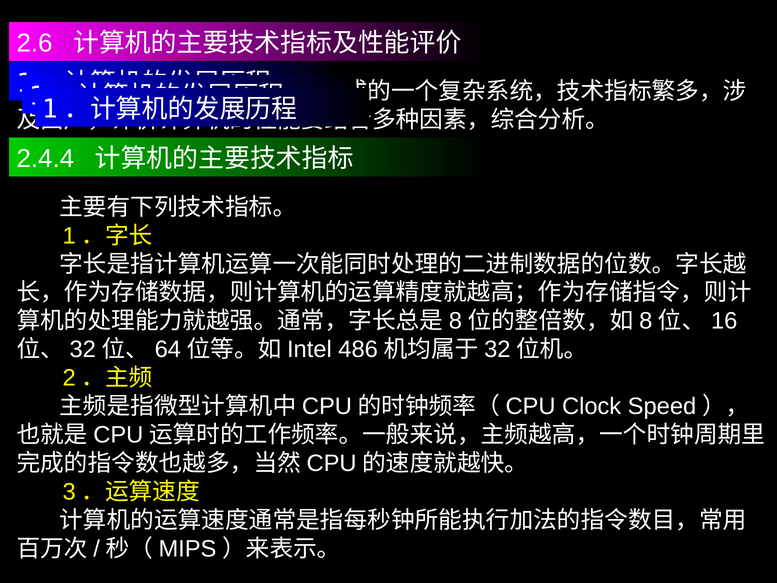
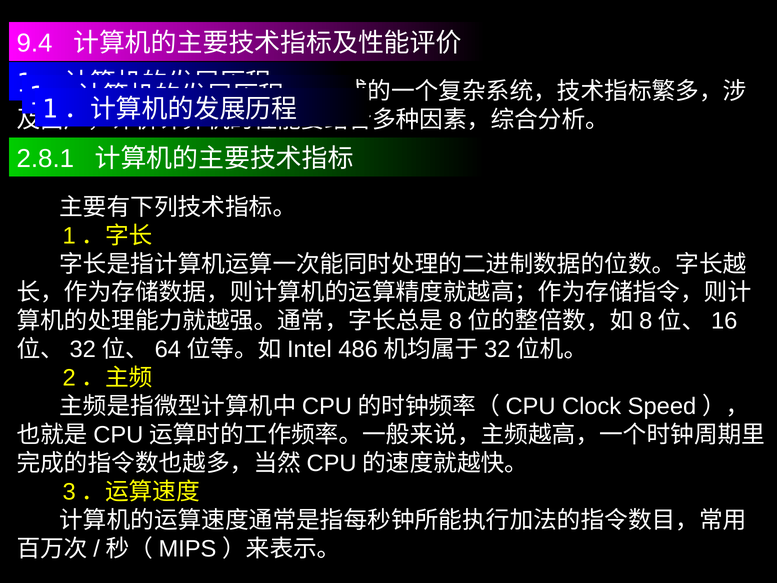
2.6: 2.6 -> 9.4
2.4.4: 2.4.4 -> 2.8.1
